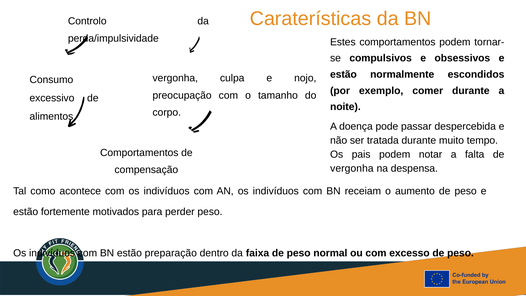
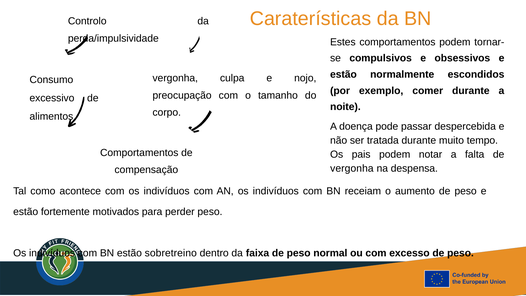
preparação: preparação -> sobretreino
